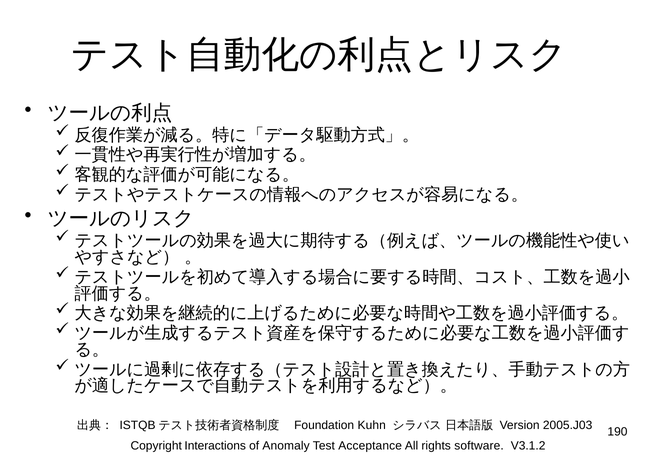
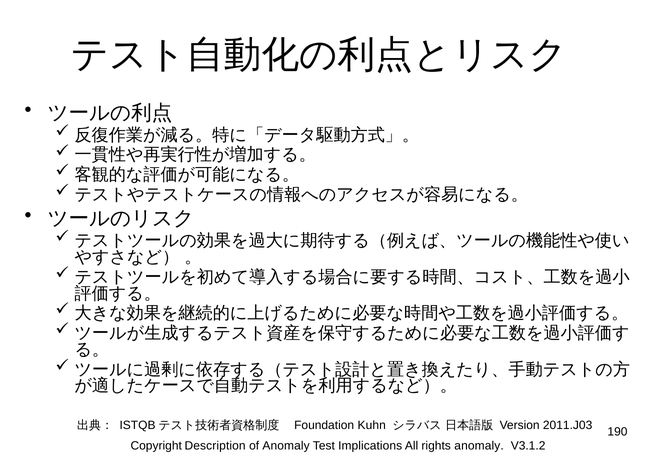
2005.J03: 2005.J03 -> 2011.J03
Interactions: Interactions -> Description
Acceptance: Acceptance -> Implications
rights software: software -> anomaly
